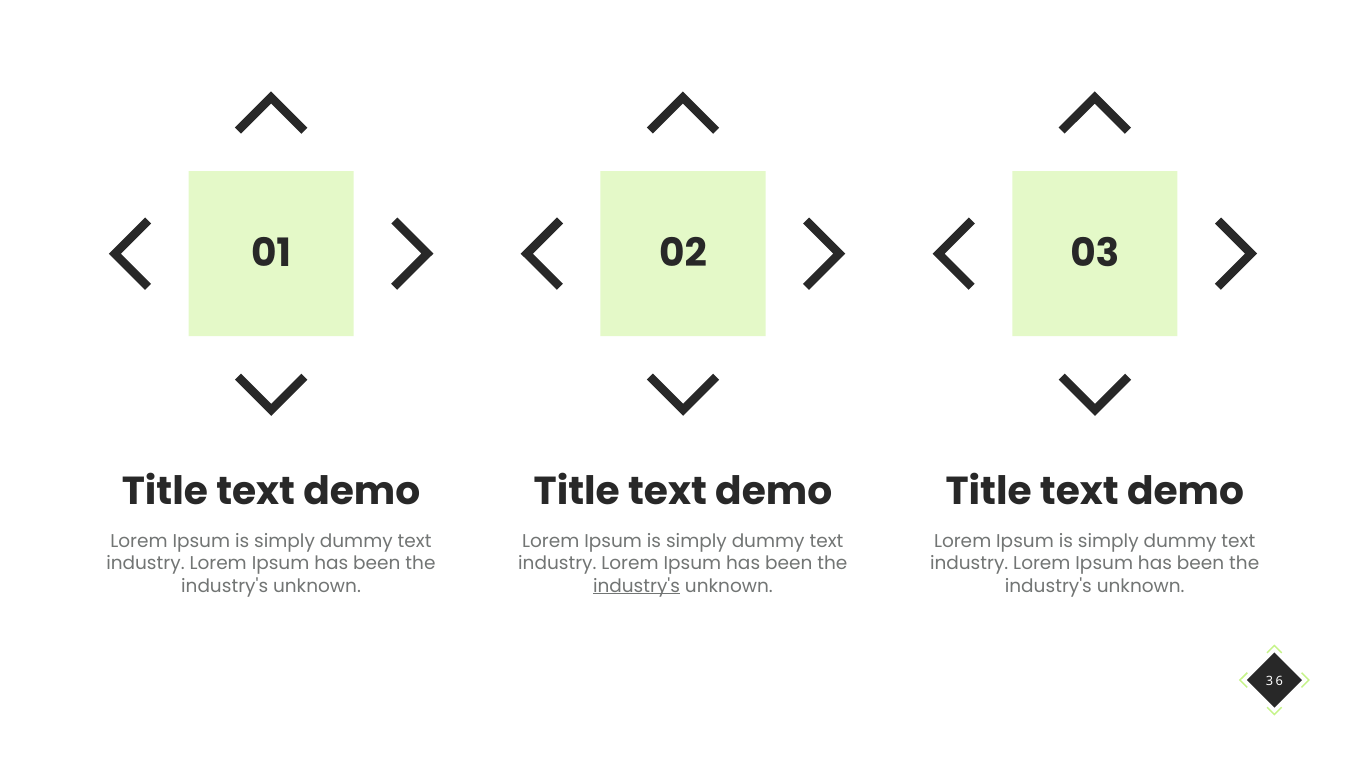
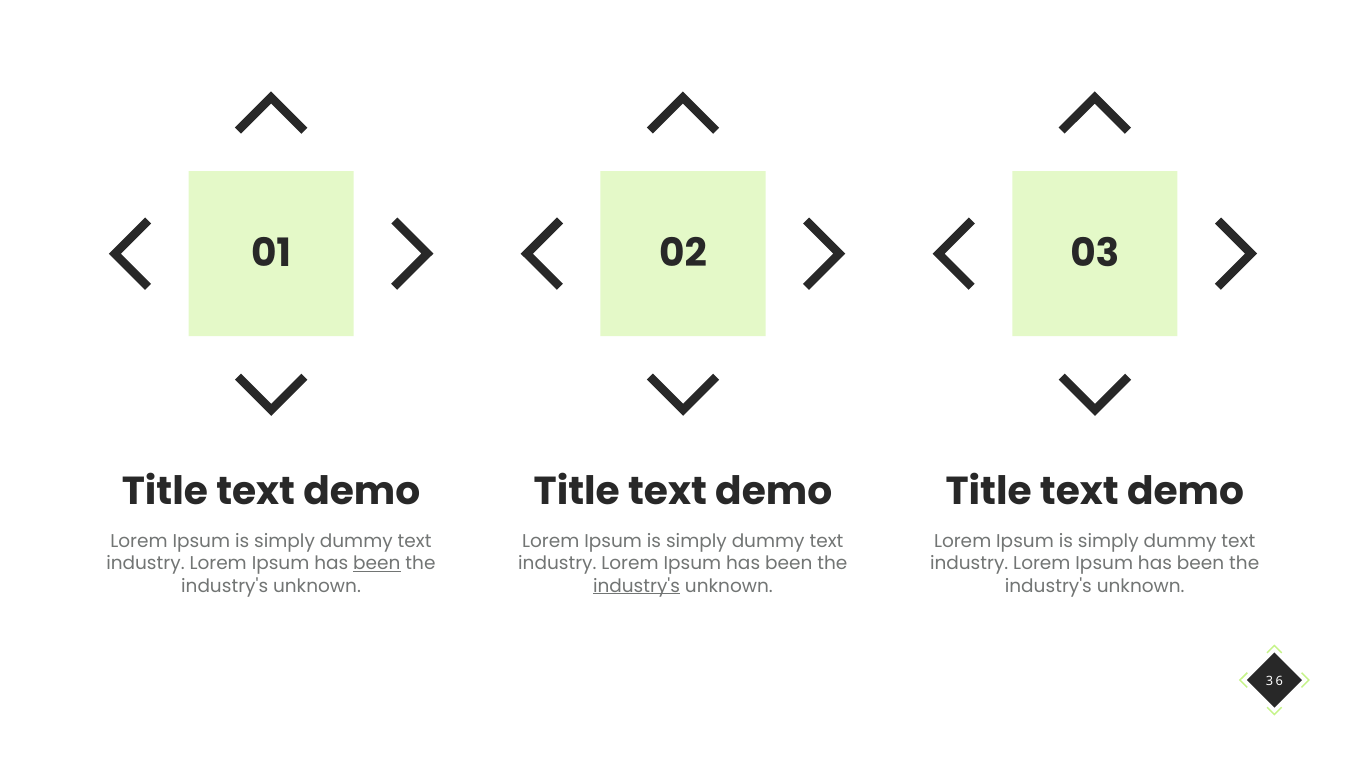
been at (377, 564) underline: none -> present
